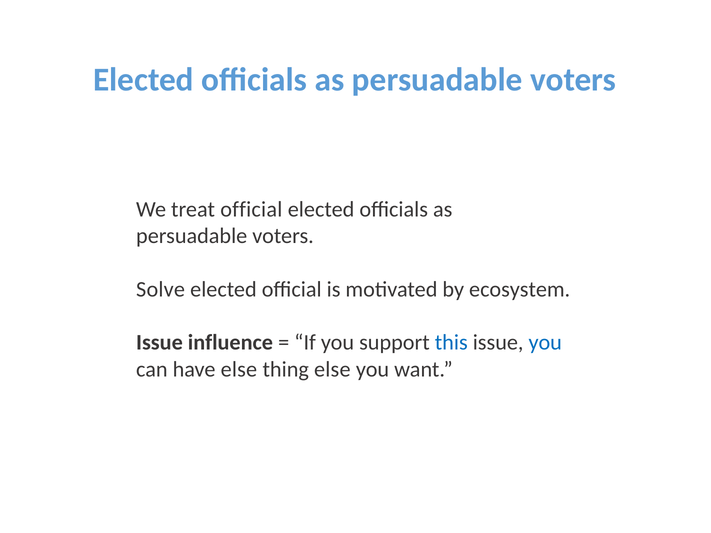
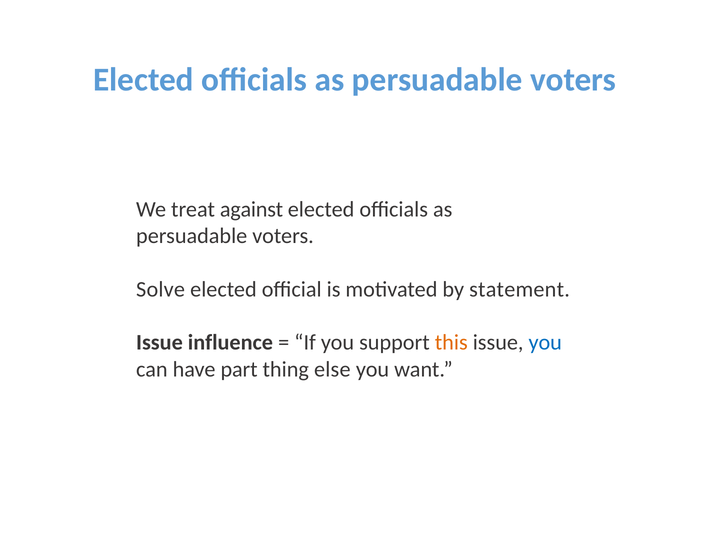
treat official: official -> against
ecosystem: ecosystem -> statement
this colour: blue -> orange
have else: else -> part
